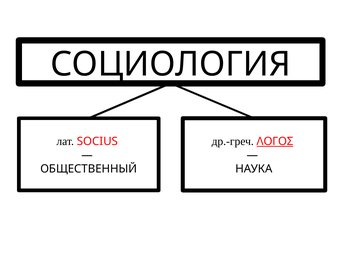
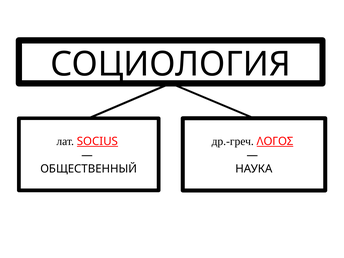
SOCIUS underline: none -> present
